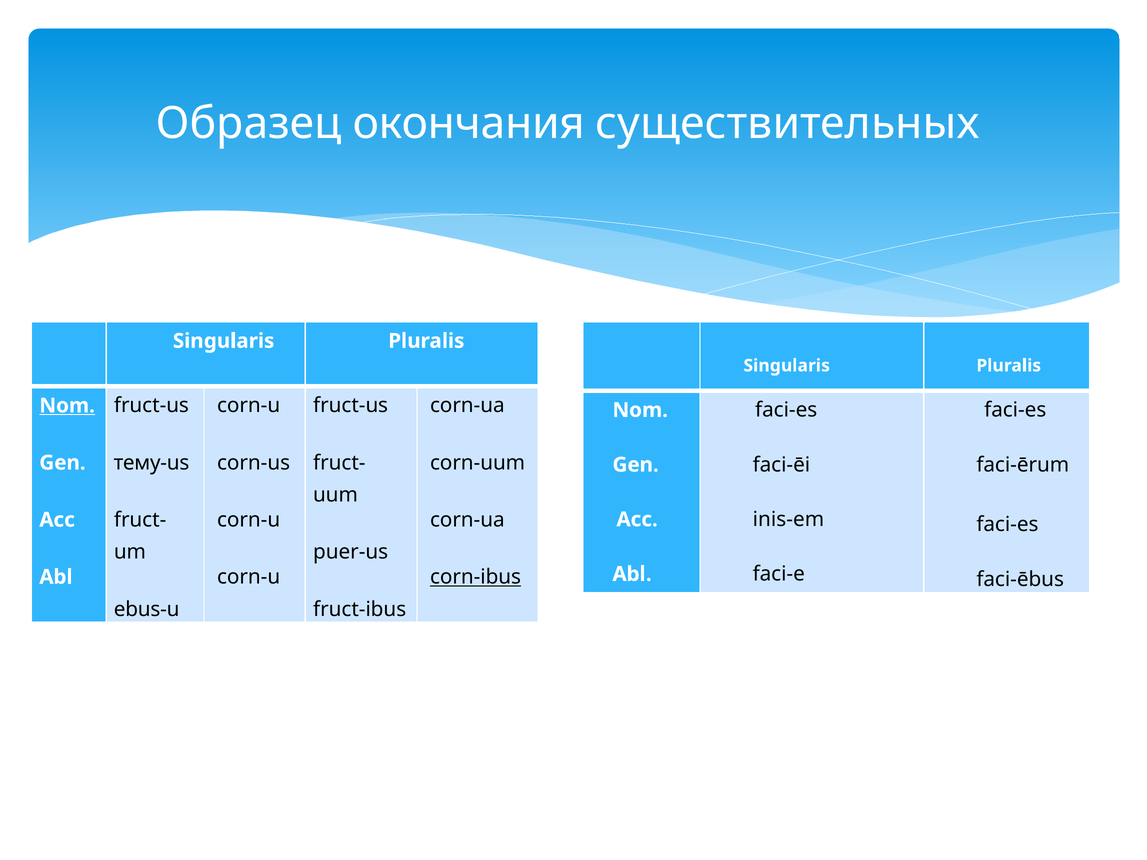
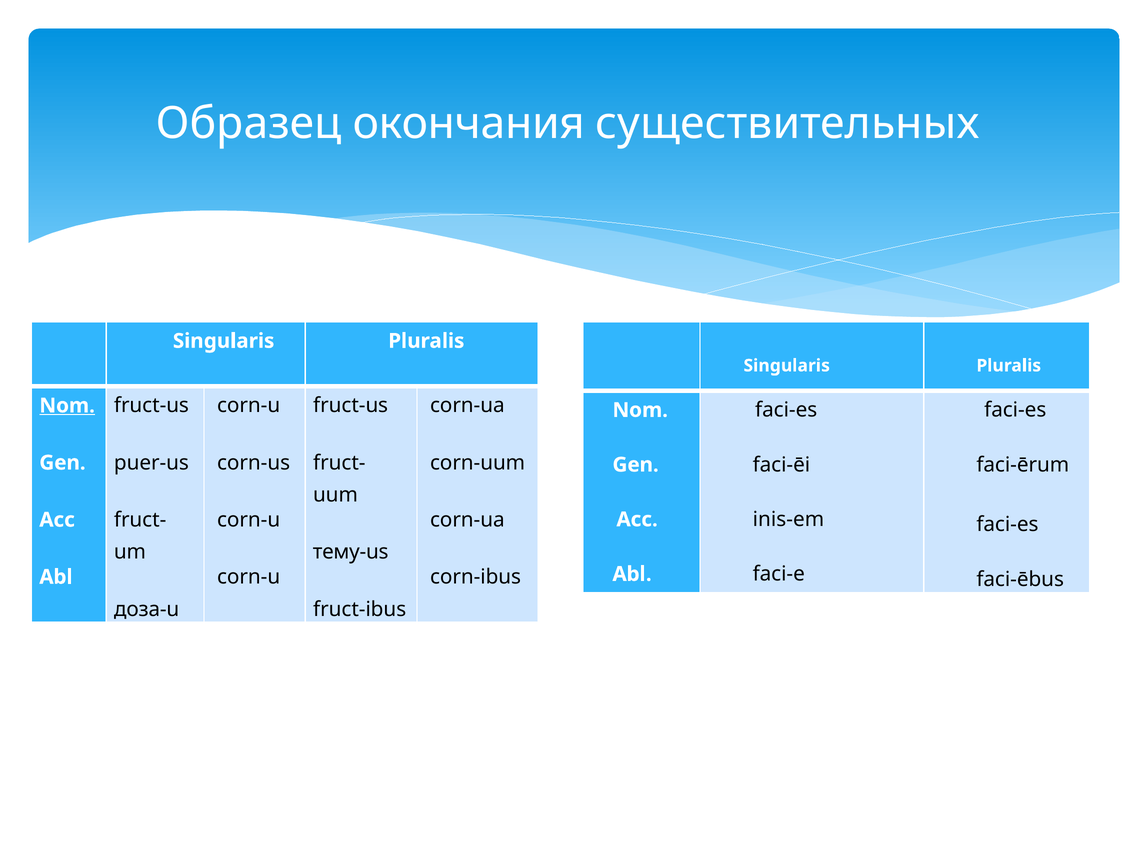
тему-us: тему-us -> puer-us
puer-us: puer-us -> тему-us
corn-ibus underline: present -> none
ebus-u: ebus-u -> доза-u
